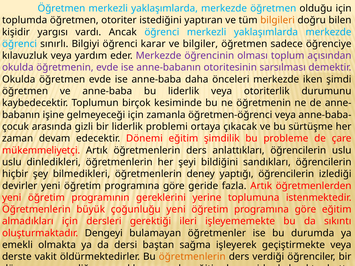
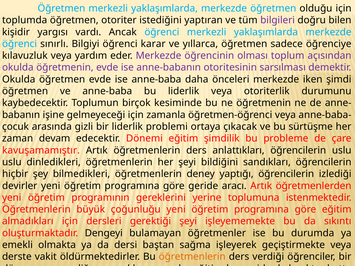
bilgileri colour: orange -> purple
bilgiler: bilgiler -> yıllarca
mükemmeliyetçi: mükemmeliyetçi -> kavuşamamıştır
fazla: fazla -> aracı
gerektiği ileri: ileri -> şeyi
